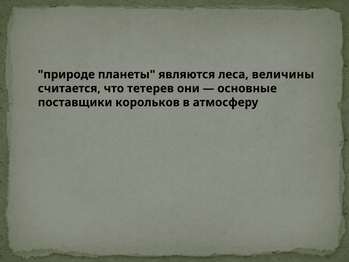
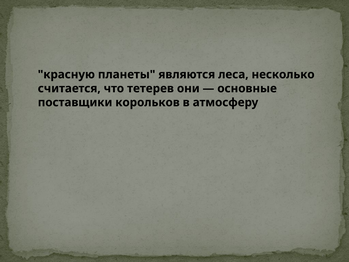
природе: природе -> красную
величины: величины -> несколько
